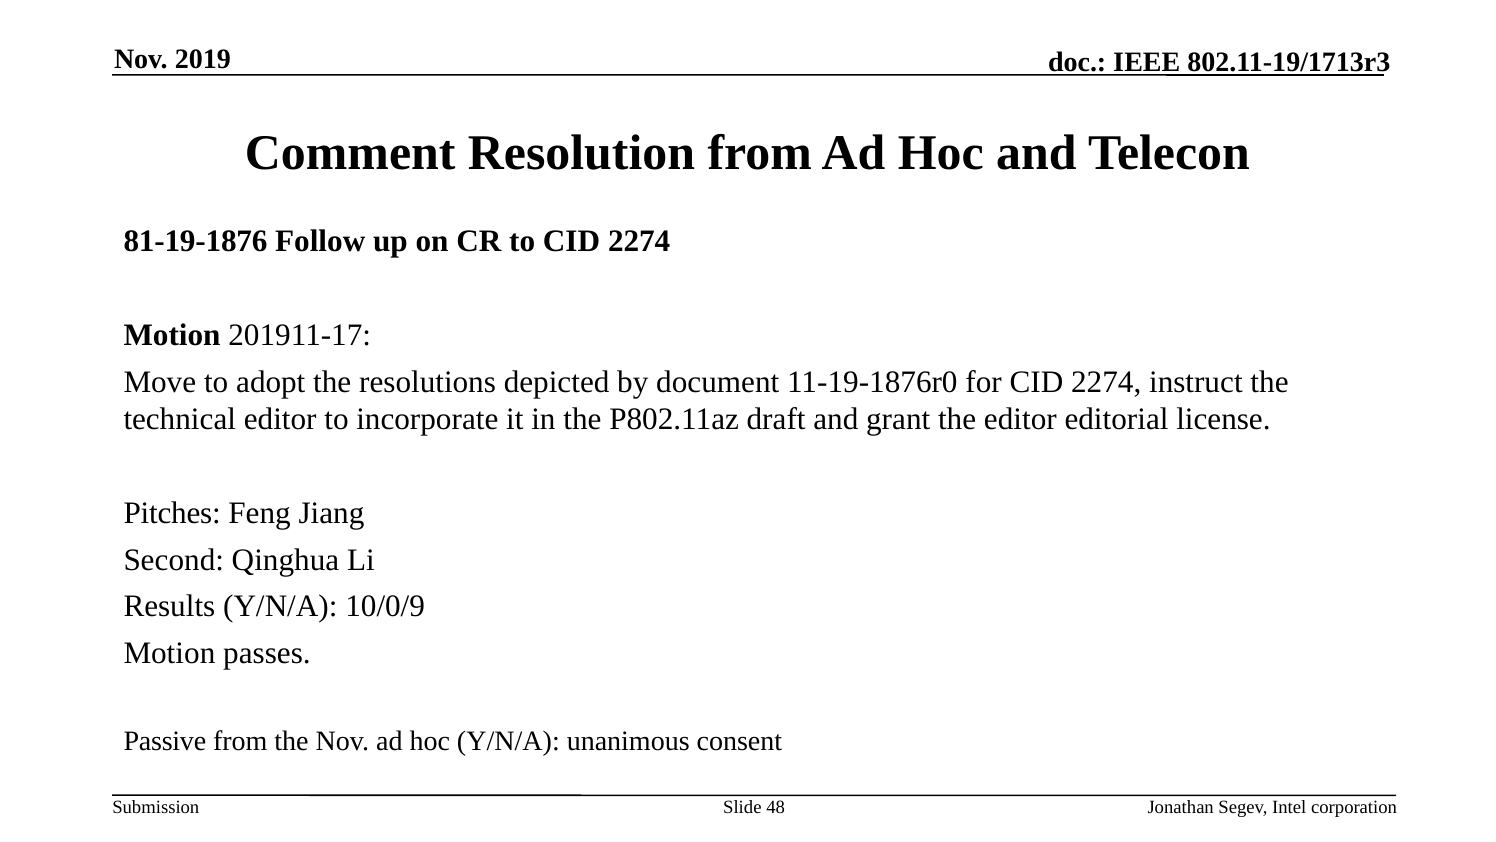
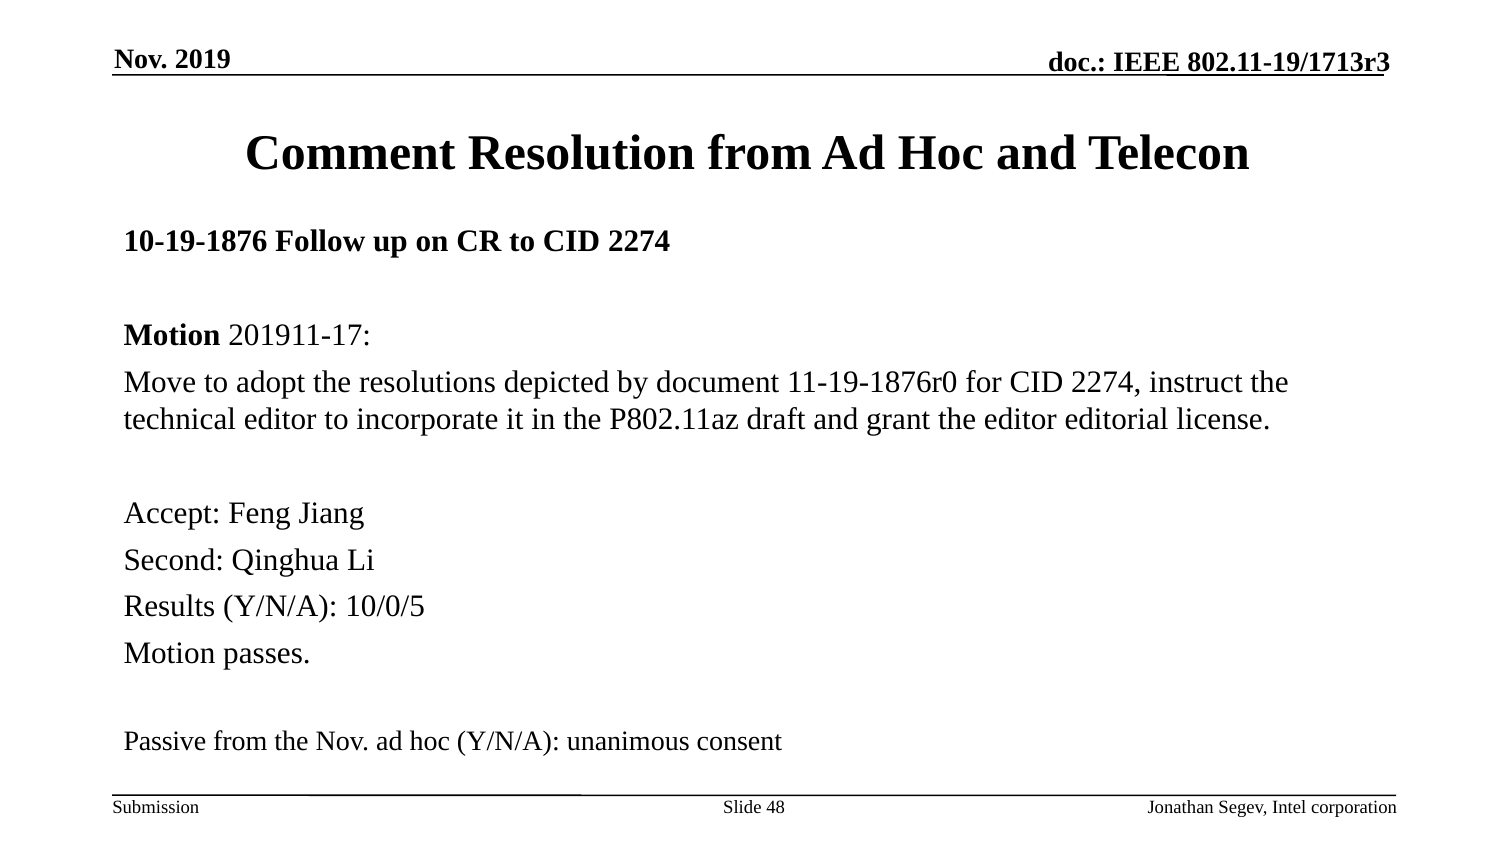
81-19-1876: 81-19-1876 -> 10-19-1876
Pitches: Pitches -> Accept
10/0/9: 10/0/9 -> 10/0/5
